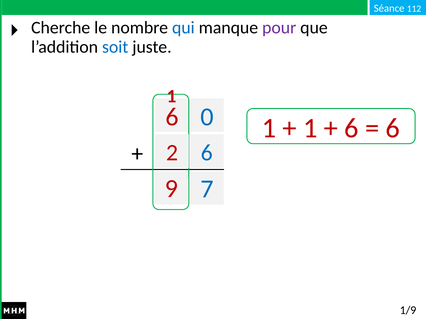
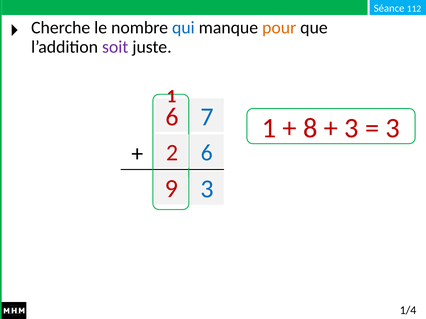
pour colour: purple -> orange
soit colour: blue -> purple
0: 0 -> 7
1 at (310, 128): 1 -> 8
6 at (352, 128): 6 -> 3
6 at (393, 128): 6 -> 3
9 7: 7 -> 3
1/9: 1/9 -> 1/4
